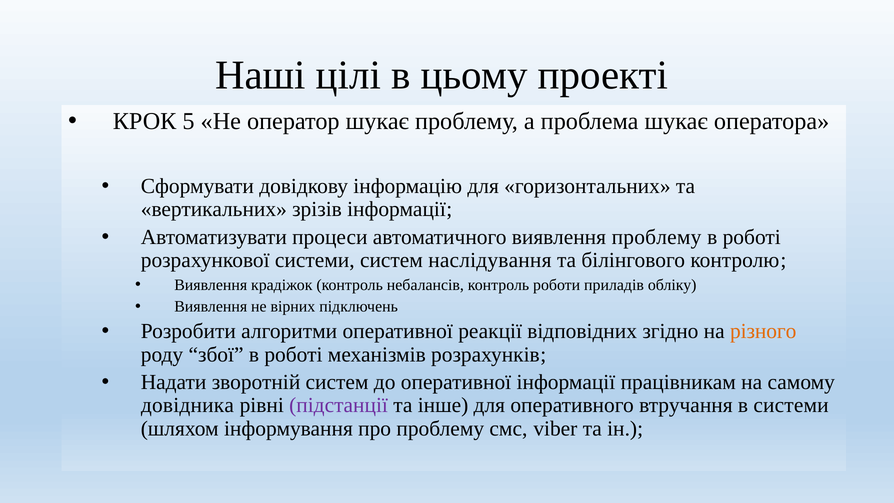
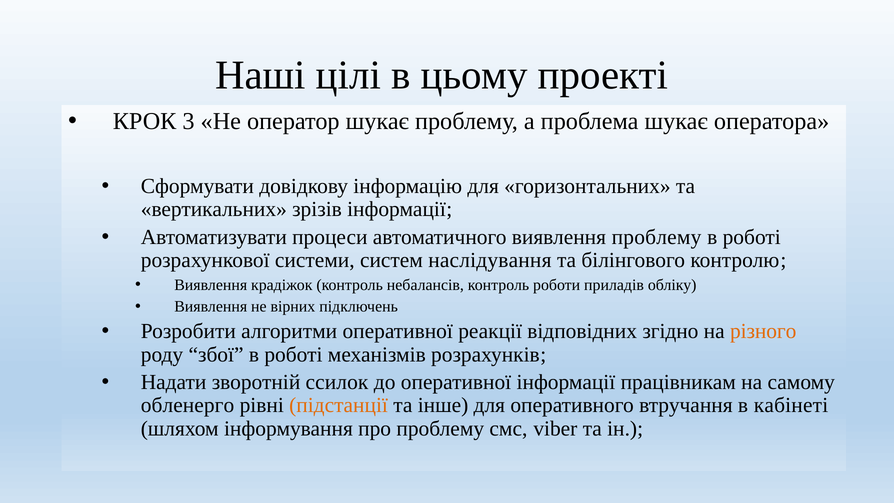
5: 5 -> 3
зворотній систем: систем -> ссилок
довідника: довідника -> обленерго
підстанції colour: purple -> orange
в системи: системи -> кабінеті
